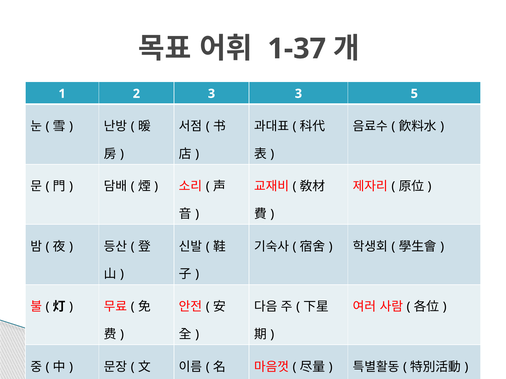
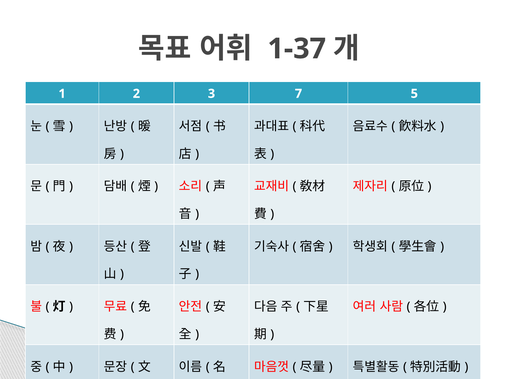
3 3: 3 -> 7
